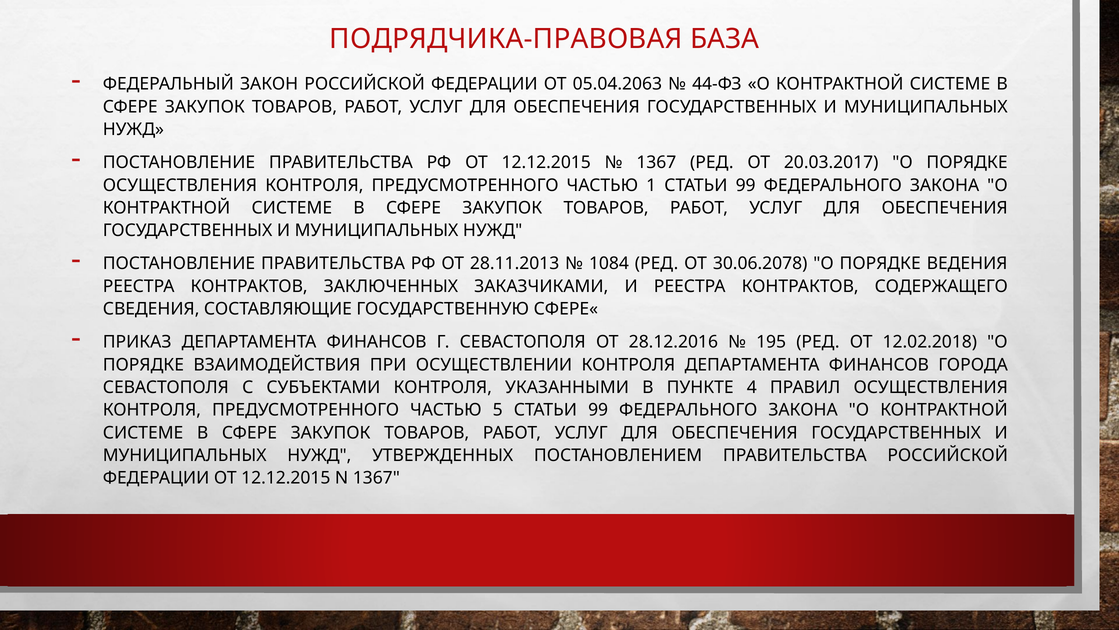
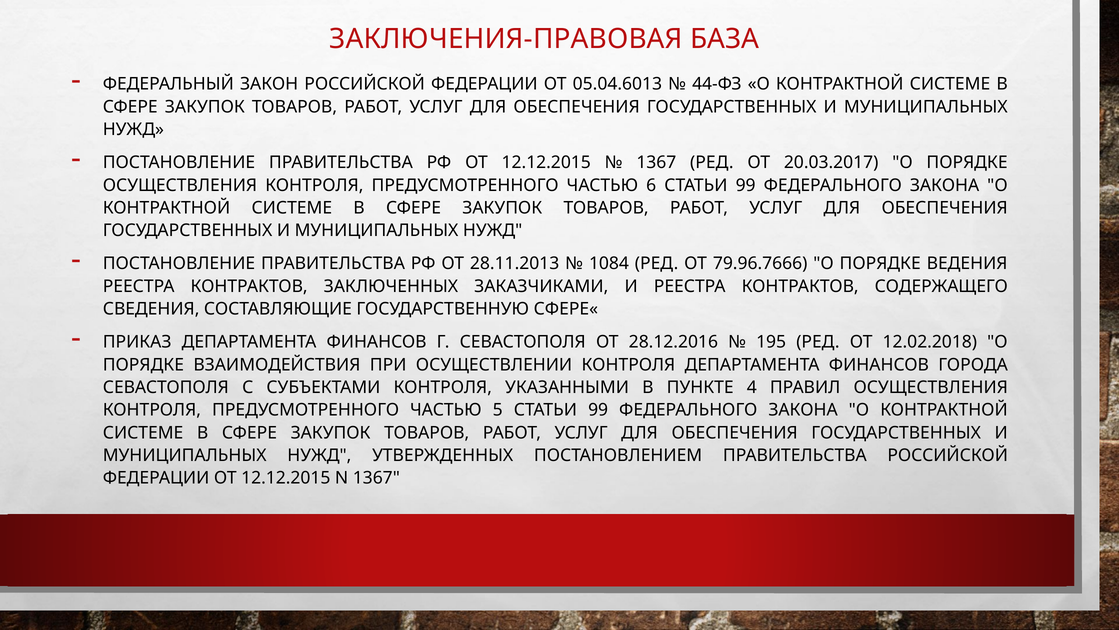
ПОДРЯДЧИКА-ПРАВОВАЯ: ПОДРЯДЧИКА-ПРАВОВАЯ -> ЗАКЛЮЧЕНИЯ-ПРАВОВАЯ
05.04.2063: 05.04.2063 -> 05.04.6013
1: 1 -> 6
30.06.2078: 30.06.2078 -> 79.96.7666
